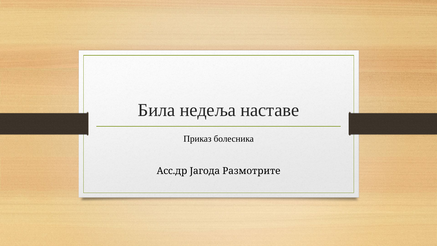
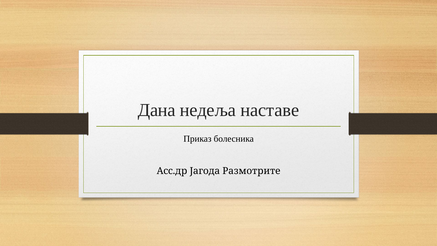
Била: Била -> Дана
